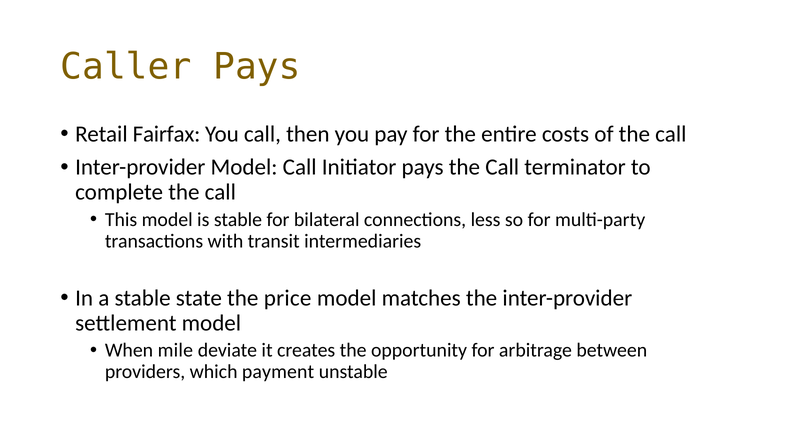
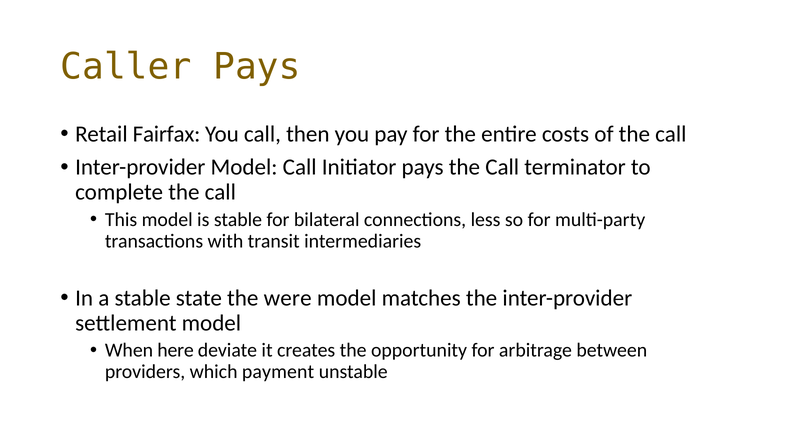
price: price -> were
mile: mile -> here
